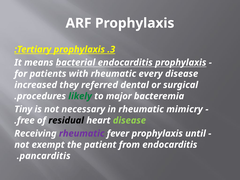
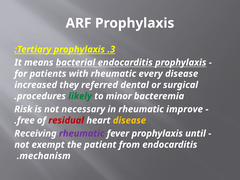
major: major -> minor
Tiny: Tiny -> Risk
mimicry: mimicry -> improve
residual colour: black -> red
disease at (129, 120) colour: light green -> yellow
pancarditis: pancarditis -> mechanism
